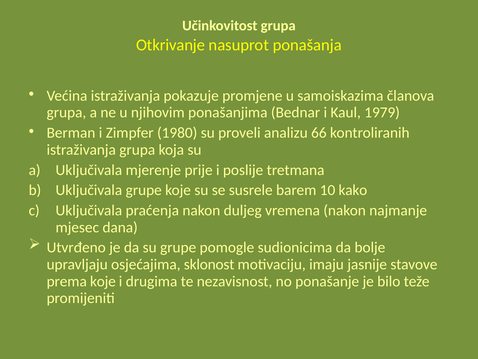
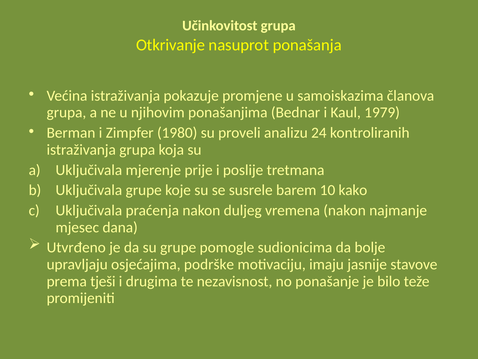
66: 66 -> 24
sklonost: sklonost -> podrške
prema koje: koje -> tješi
